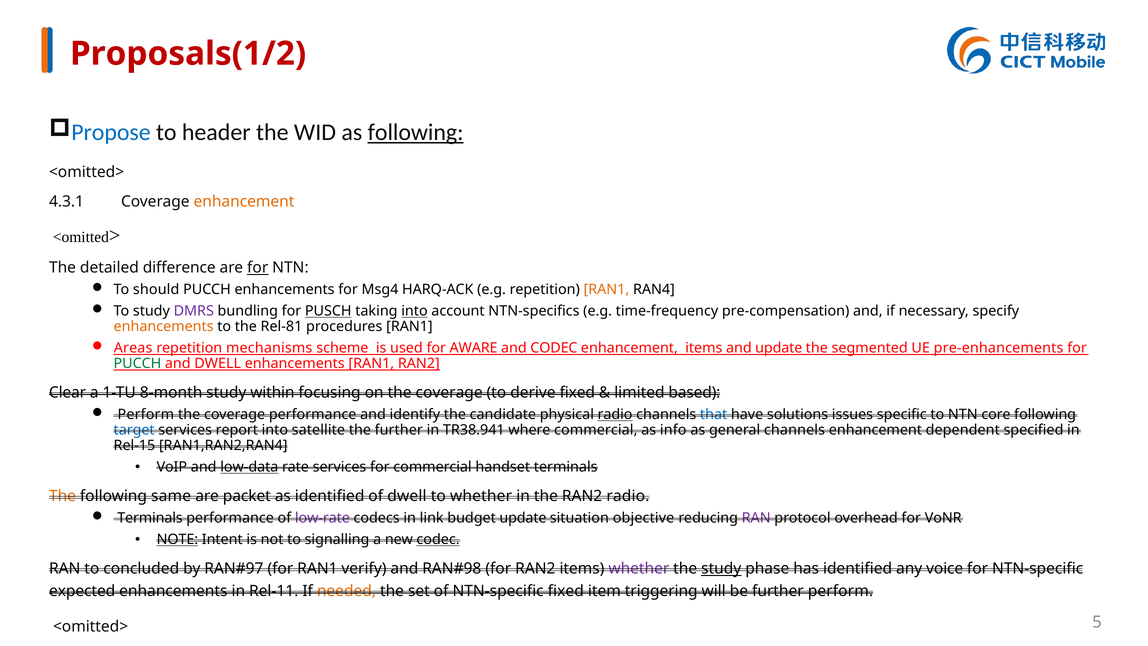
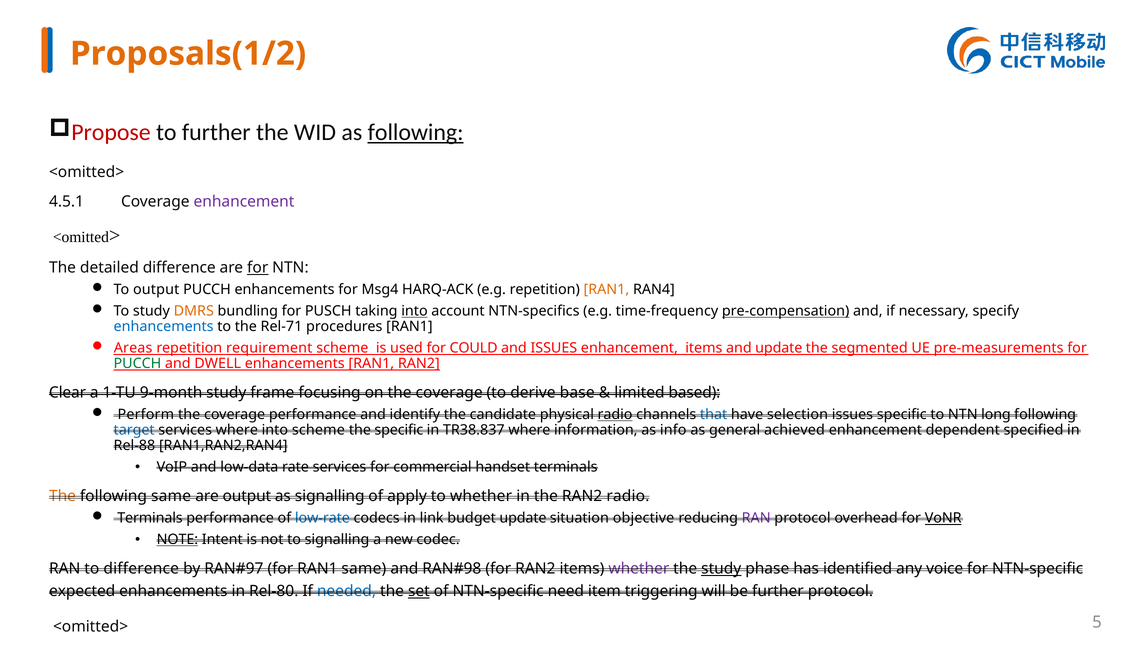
Proposals(1/2 colour: red -> orange
Propose colour: blue -> red
to header: header -> further
4.3.1: 4.3.1 -> 4.5.1
enhancement at (244, 202) colour: orange -> purple
To should: should -> output
DMRS colour: purple -> orange
PUSCH underline: present -> none
pre-compensation underline: none -> present
enhancements at (164, 326) colour: orange -> blue
Rel-81: Rel-81 -> Rel-71
mechanisms: mechanisms -> requirement
AWARE: AWARE -> COULD
and CODEC: CODEC -> ISSUES
pre-enhancements: pre-enhancements -> pre-measurements
8-month: 8-month -> 9-month
within: within -> frame
derive fixed: fixed -> base
solutions: solutions -> selection
core: core -> long
services report: report -> where
into satellite: satellite -> scheme
the further: further -> specific
TR38.941: TR38.941 -> TR38.837
where commercial: commercial -> information
general channels: channels -> achieved
Rel-15: Rel-15 -> Rel-88
low-data underline: present -> none
are packet: packet -> output
as identified: identified -> signalling
of dwell: dwell -> apply
low-rate colour: purple -> blue
VoNR underline: none -> present
codec at (438, 539) underline: present -> none
to concluded: concluded -> difference
RAN1 verify: verify -> same
Rel-11: Rel-11 -> Rel-80
needed colour: orange -> blue
set underline: none -> present
NTN-specific fixed: fixed -> need
further perform: perform -> protocol
